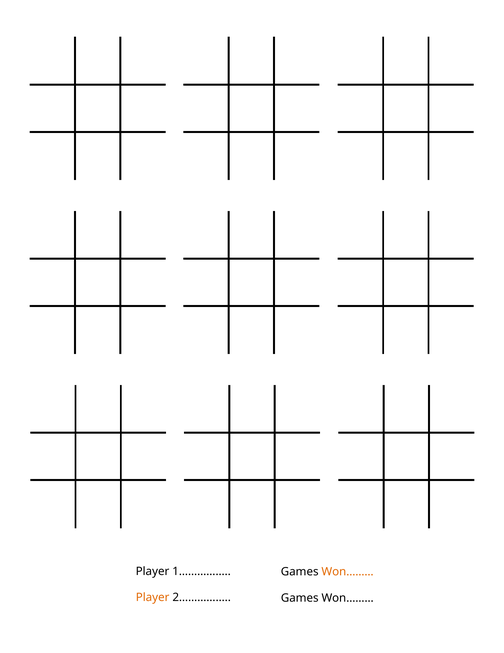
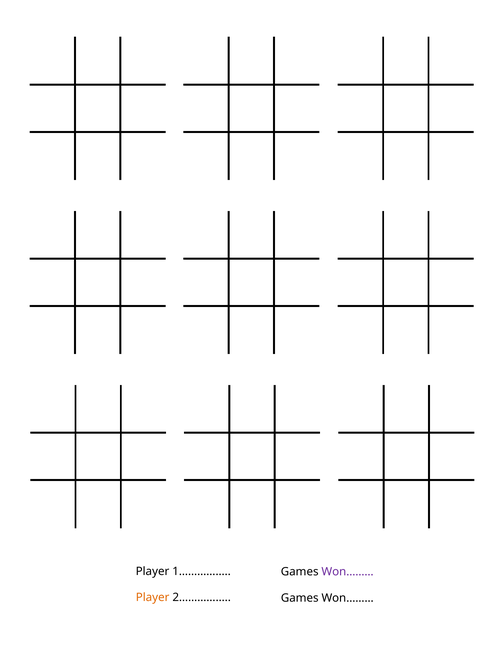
Won……… at (348, 571) colour: orange -> purple
